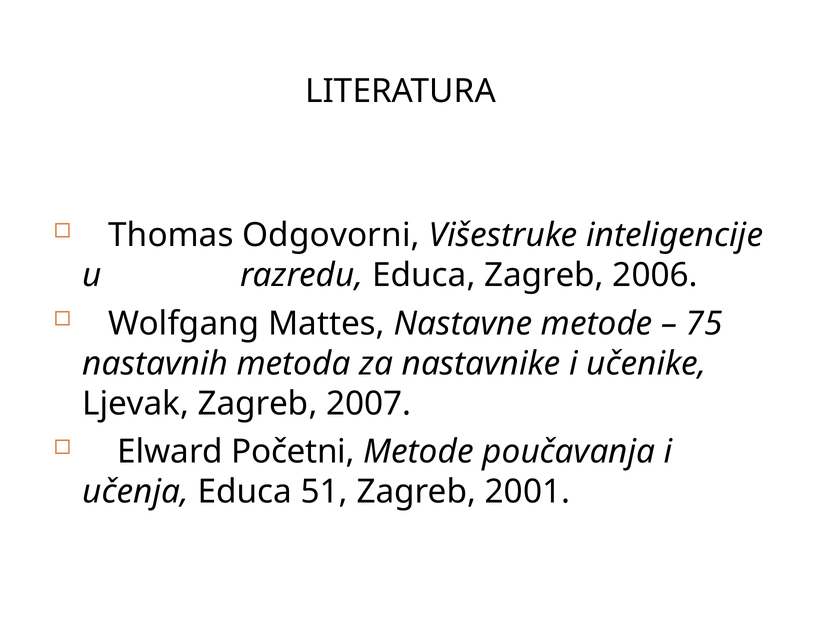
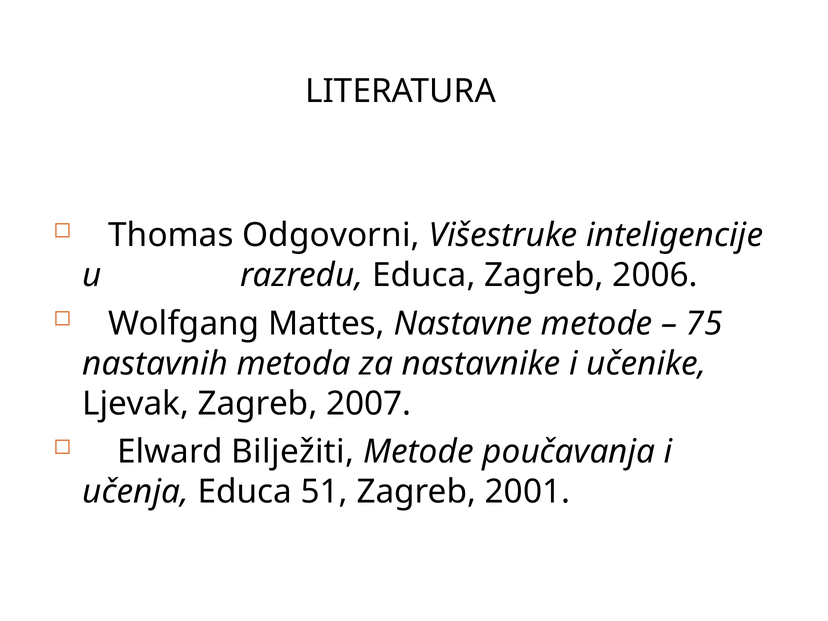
Početni: Početni -> Bilježiti
